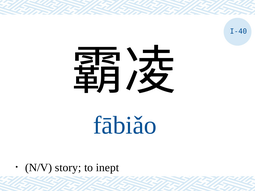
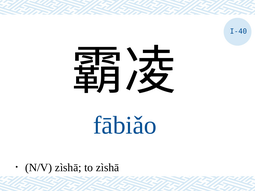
story at (68, 168): story -> zìshā
to inept: inept -> zìshā
